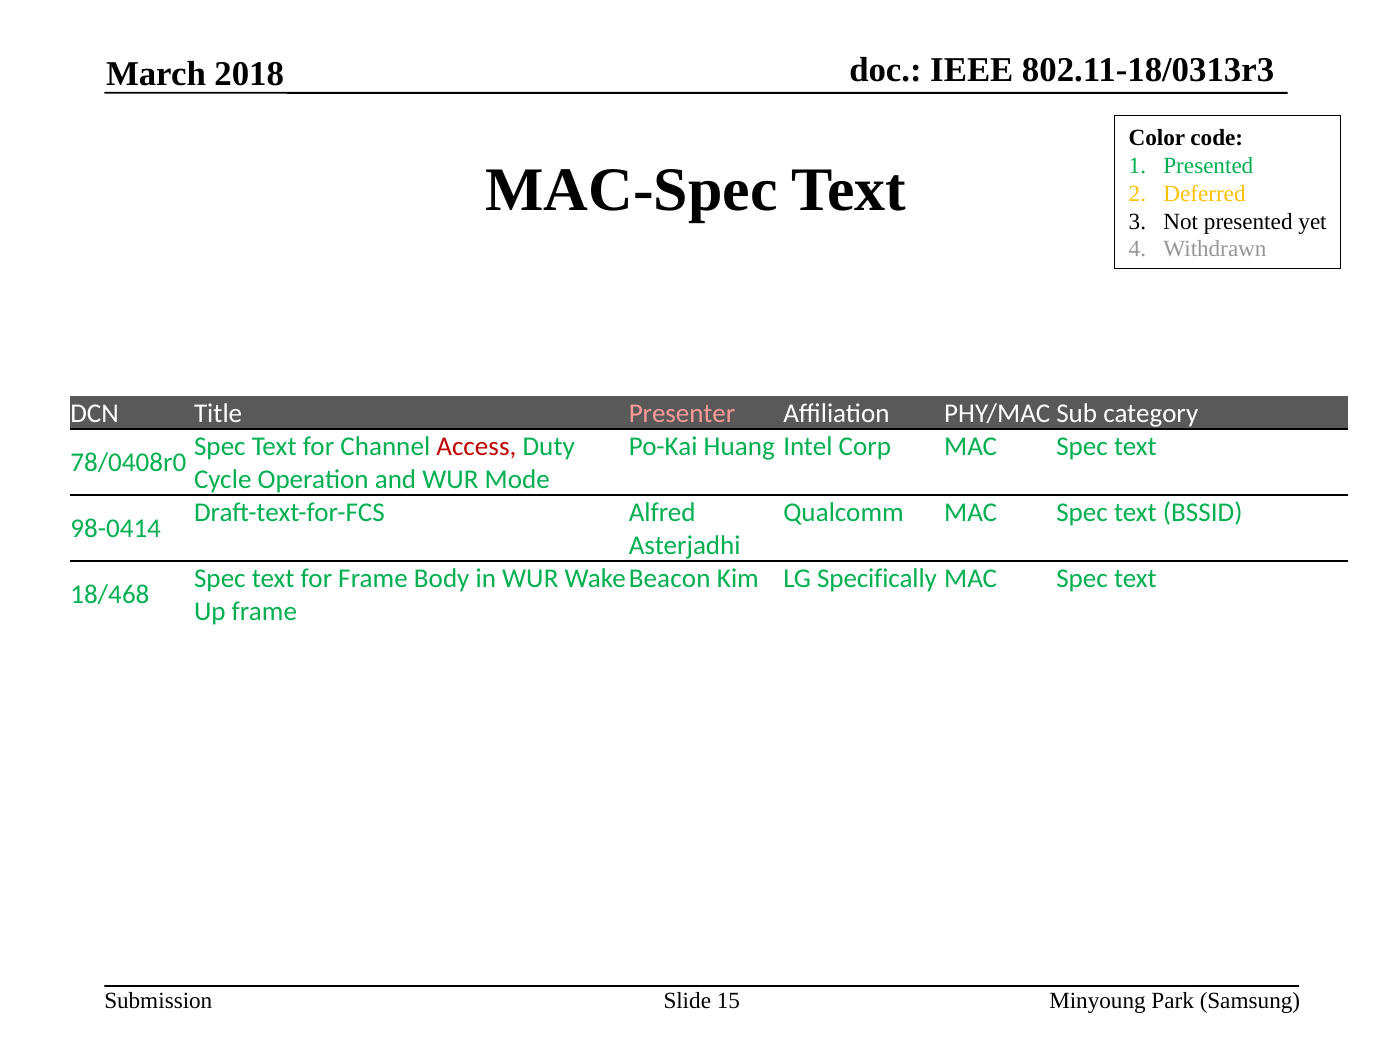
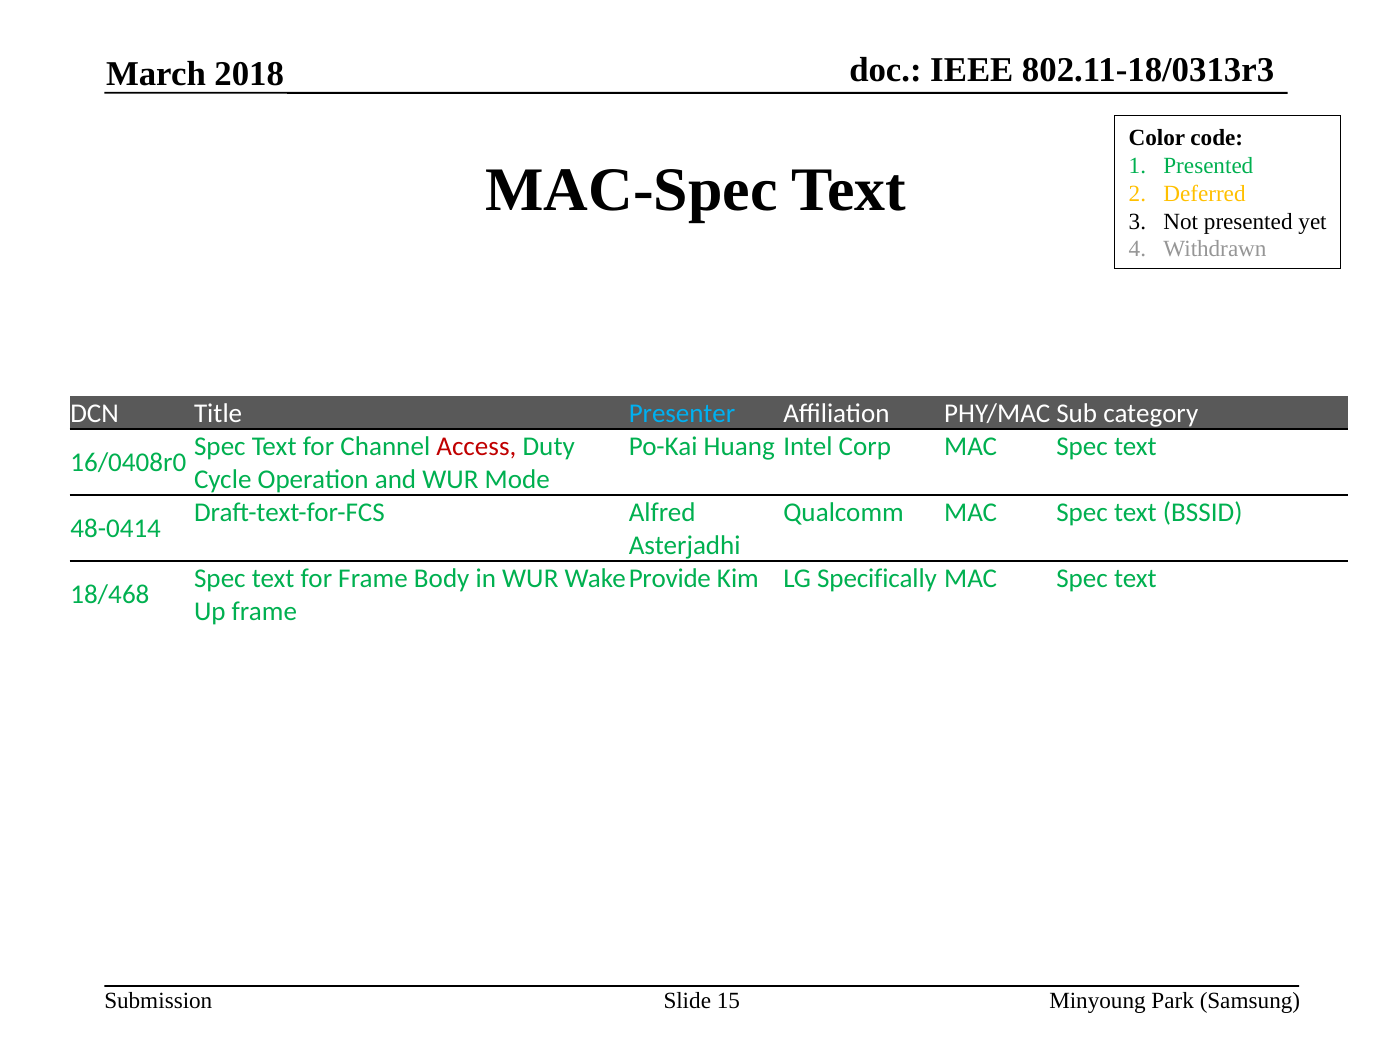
Presenter colour: pink -> light blue
78/0408r0: 78/0408r0 -> 16/0408r0
98-0414: 98-0414 -> 48-0414
Beacon: Beacon -> Provide
